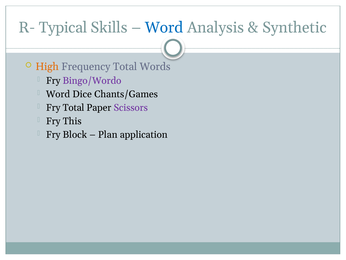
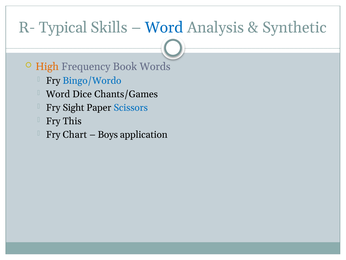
Frequency Total: Total -> Book
Bingo/Wordo colour: purple -> blue
Fry Total: Total -> Sight
Scissors colour: purple -> blue
Block: Block -> Chart
Plan: Plan -> Boys
